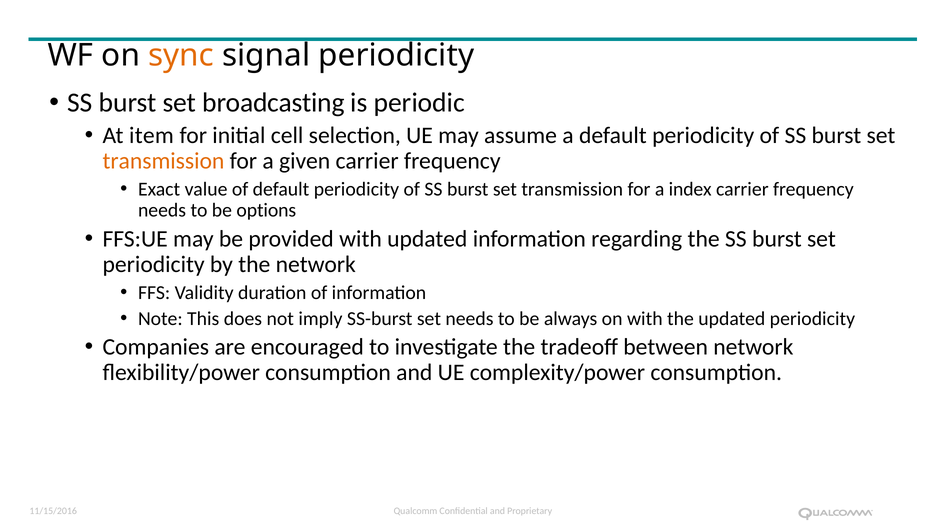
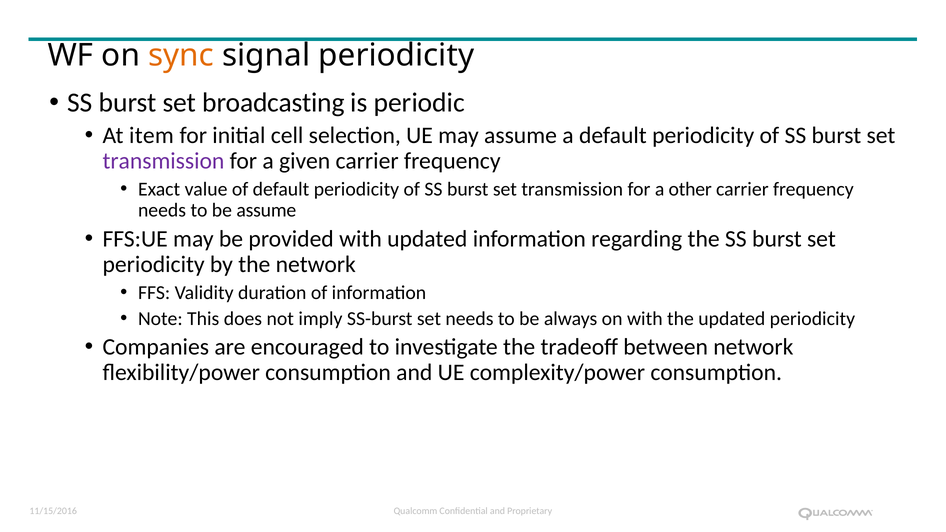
transmission at (163, 161) colour: orange -> purple
index: index -> other
be options: options -> assume
